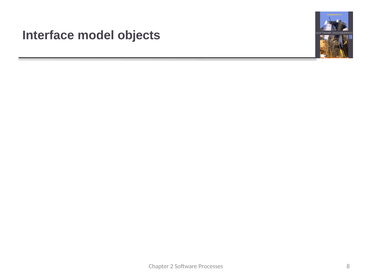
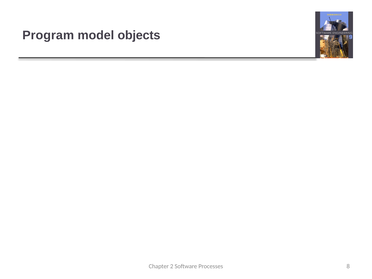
Interface: Interface -> Program
